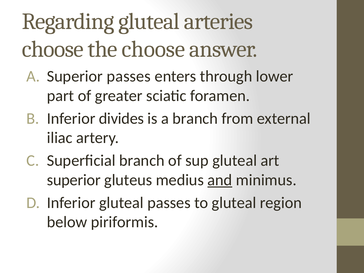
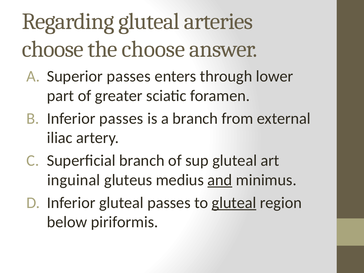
Inferior divides: divides -> passes
superior at (74, 180): superior -> inguinal
gluteal at (234, 203) underline: none -> present
